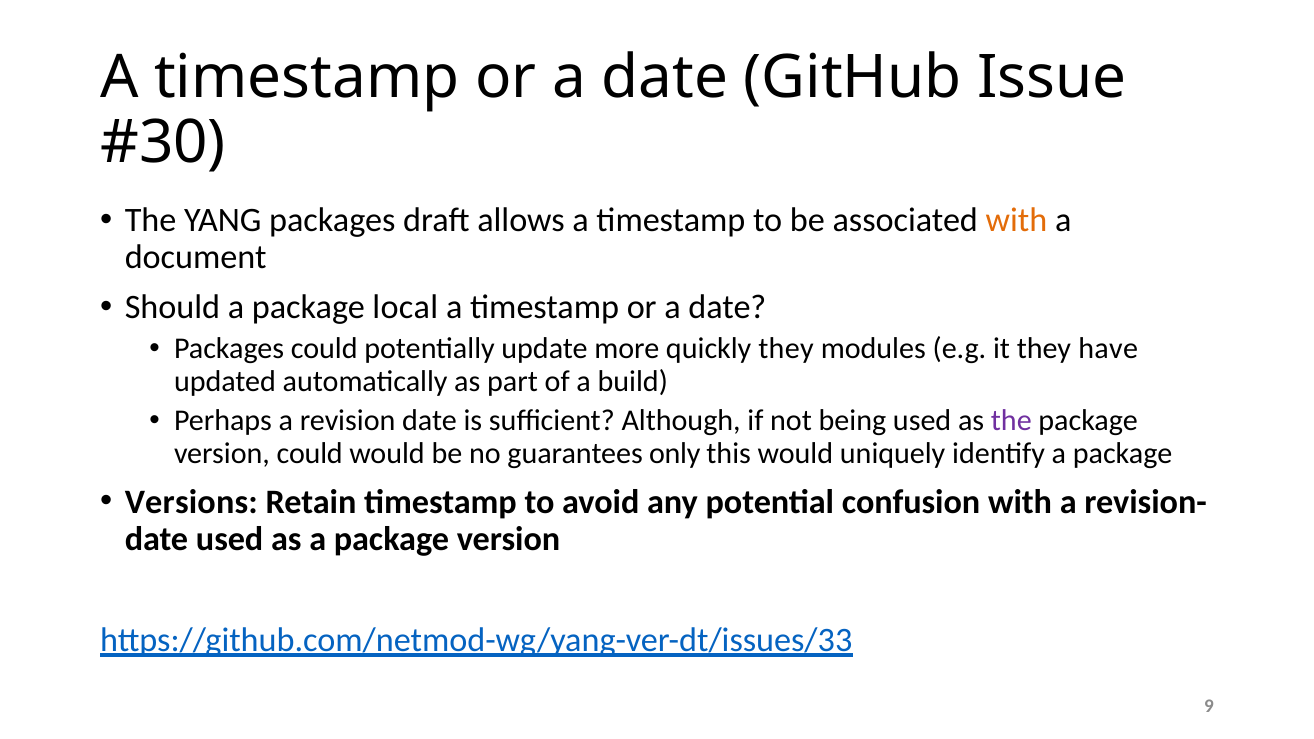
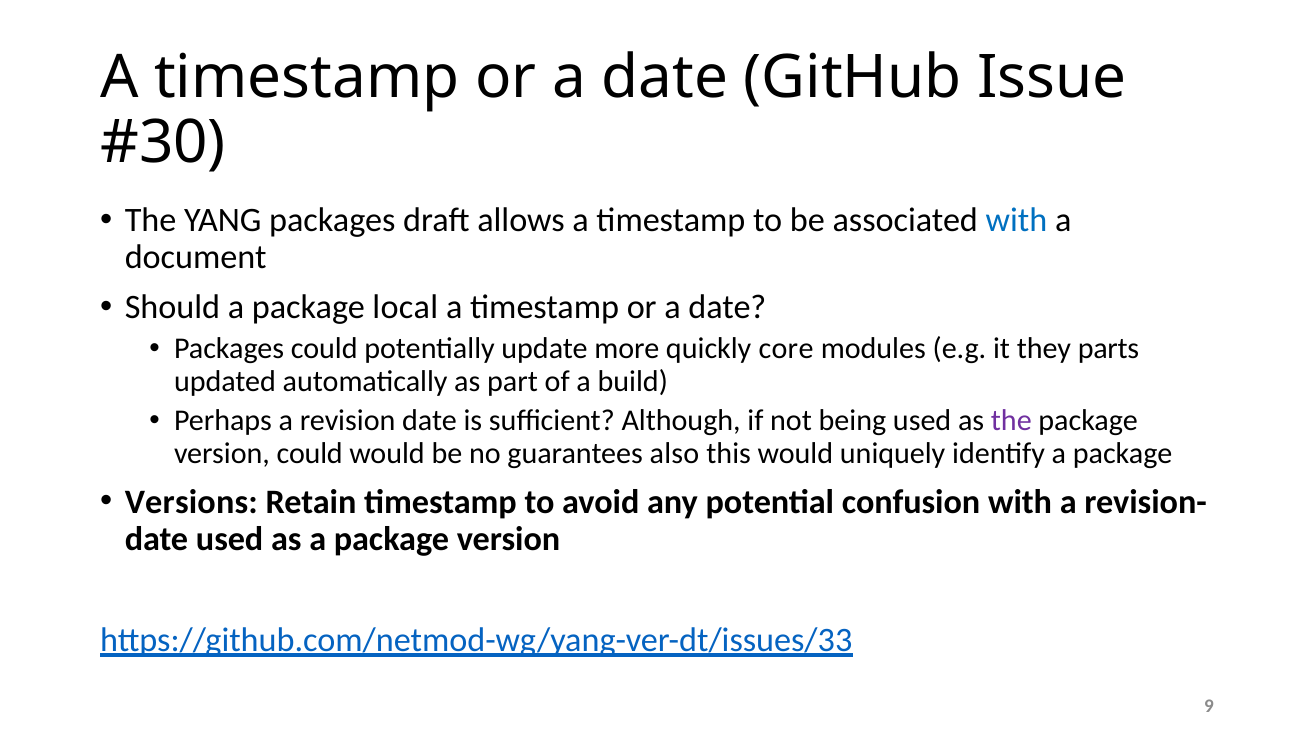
with at (1016, 220) colour: orange -> blue
quickly they: they -> core
have: have -> parts
only: only -> also
